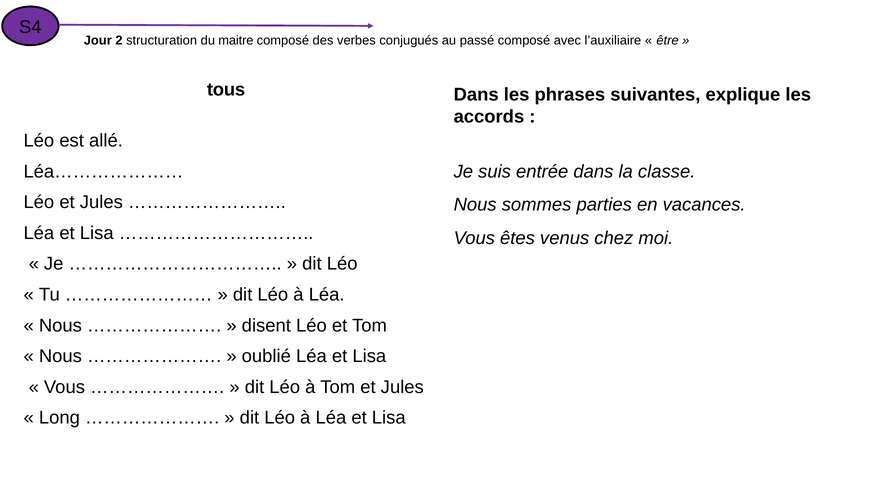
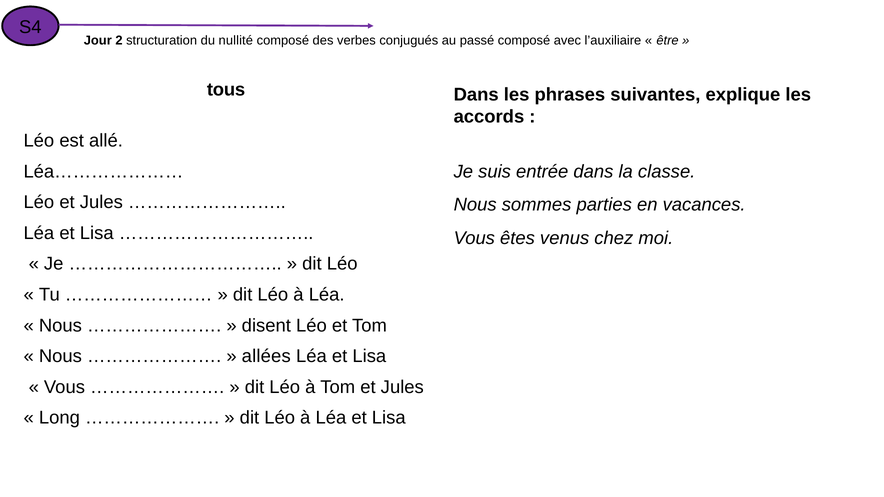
maitre: maitre -> nullité
oublié: oublié -> allées
